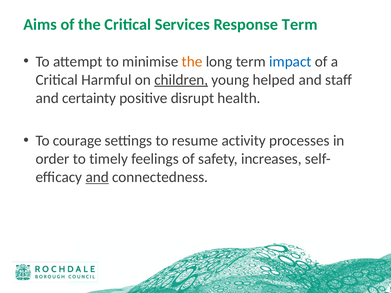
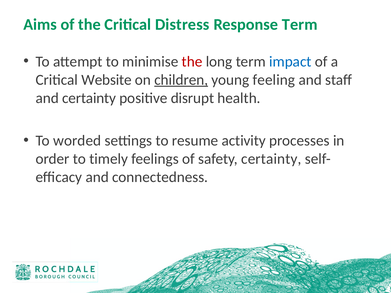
Services: Services -> Distress
the at (192, 62) colour: orange -> red
Harmful: Harmful -> Website
helped: helped -> feeling
courage: courage -> worded
safety increases: increases -> certainty
and at (97, 177) underline: present -> none
